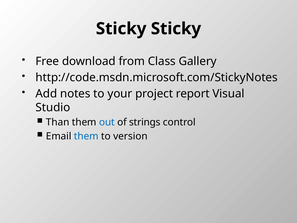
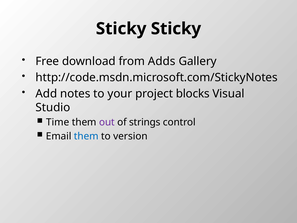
Class: Class -> Adds
report: report -> blocks
Than: Than -> Time
out colour: blue -> purple
